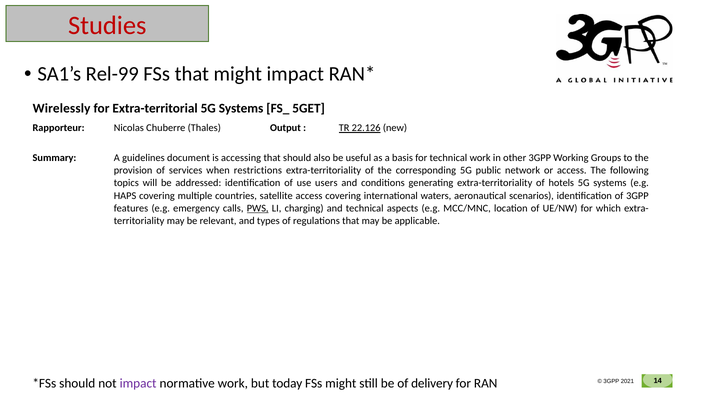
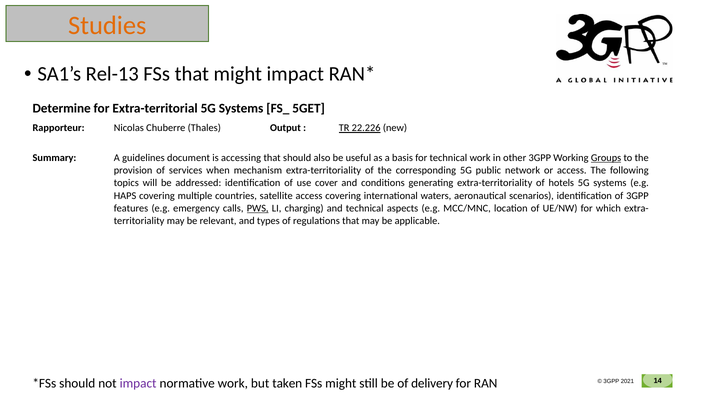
Studies colour: red -> orange
Rel-99: Rel-99 -> Rel-13
Wirelessly: Wirelessly -> Determine
22.126: 22.126 -> 22.226
Groups underline: none -> present
restrictions: restrictions -> mechanism
users: users -> cover
today: today -> taken
